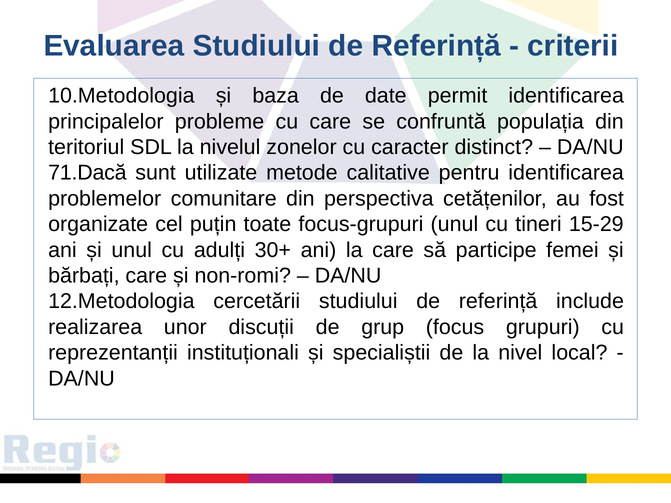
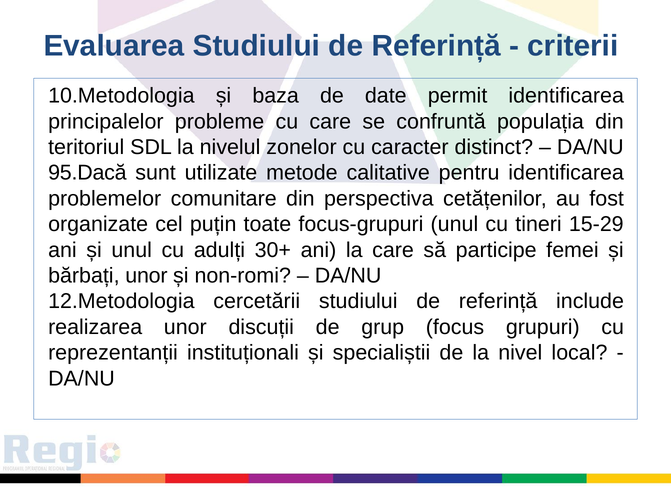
71.Dacă: 71.Dacă -> 95.Dacă
bărbați care: care -> unor
